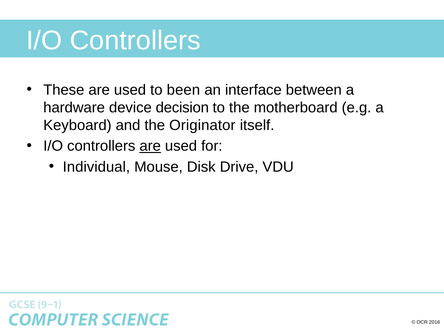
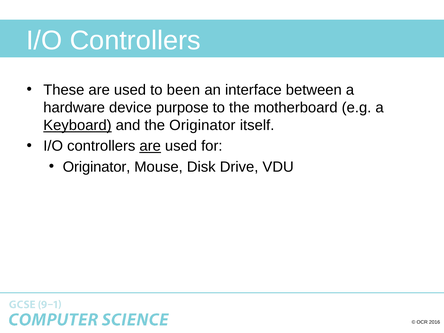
decision: decision -> purpose
Keyboard underline: none -> present
Individual at (96, 167): Individual -> Originator
